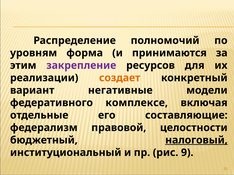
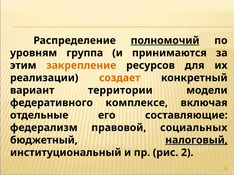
полномочий underline: none -> present
форма: форма -> группа
закрепление colour: purple -> orange
негативные: негативные -> территории
целостности: целостности -> социальных
9: 9 -> 2
